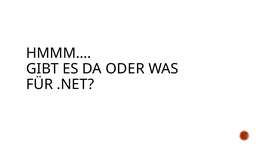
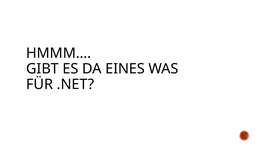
ODER: ODER -> EINES
